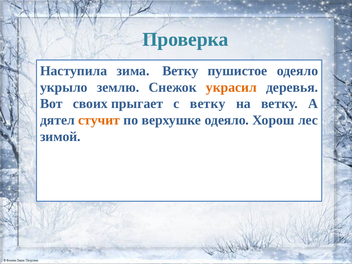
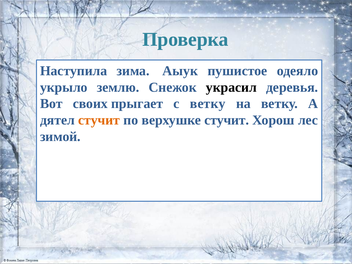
зима Ветку: Ветку -> Аыук
украсил colour: orange -> black
верхушке одеяло: одеяло -> стучит
